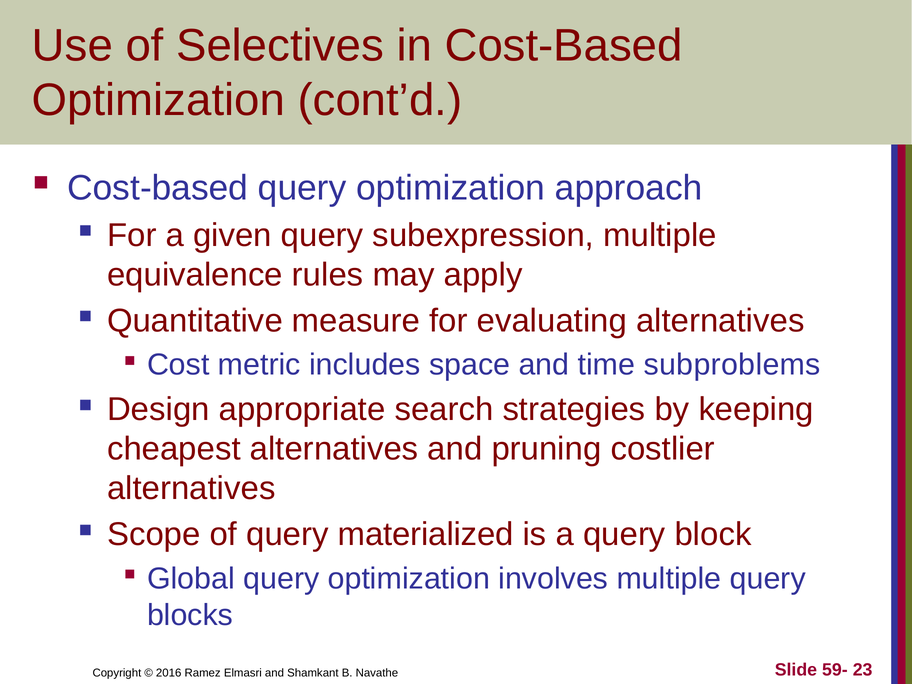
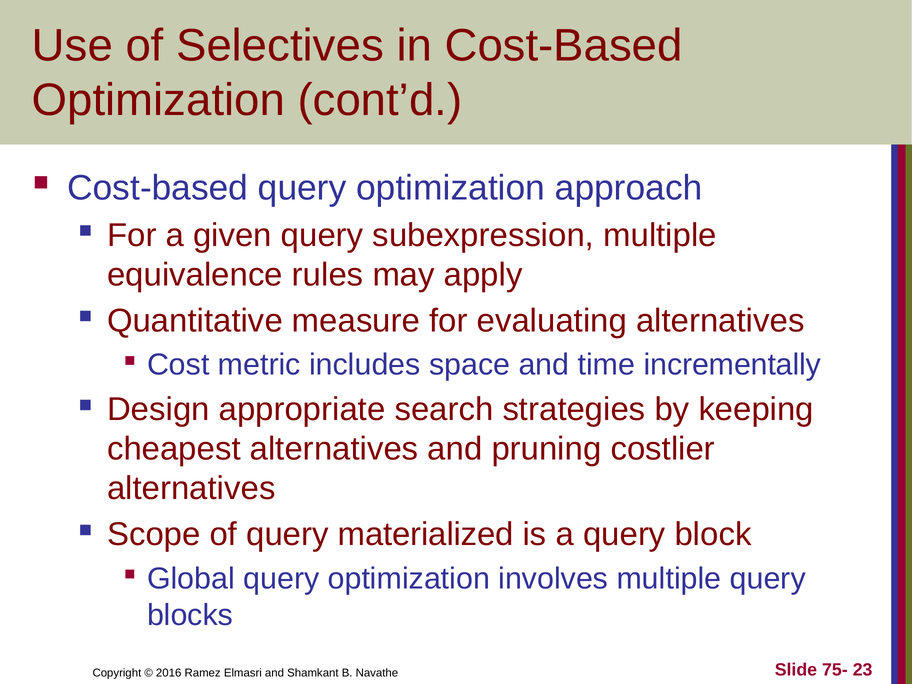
subproblems: subproblems -> incrementally
59-: 59- -> 75-
